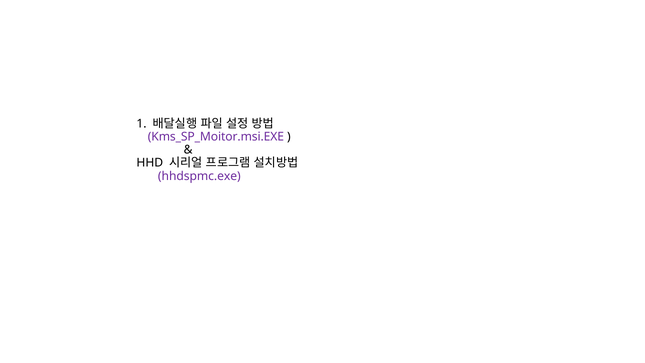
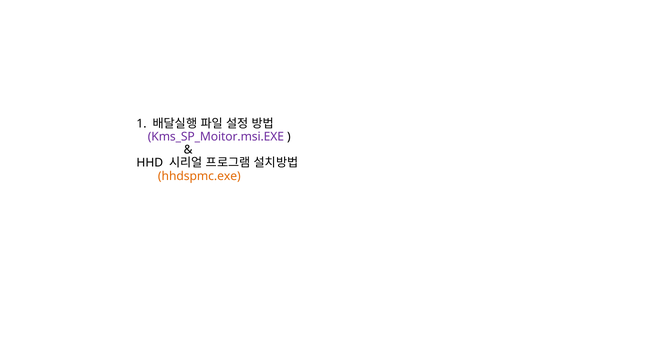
hhdspmc.exe colour: purple -> orange
